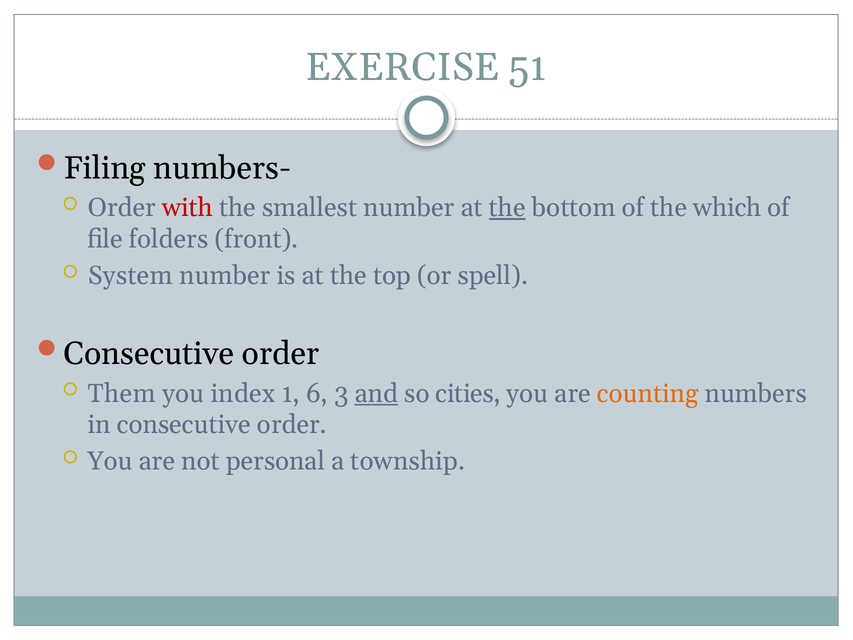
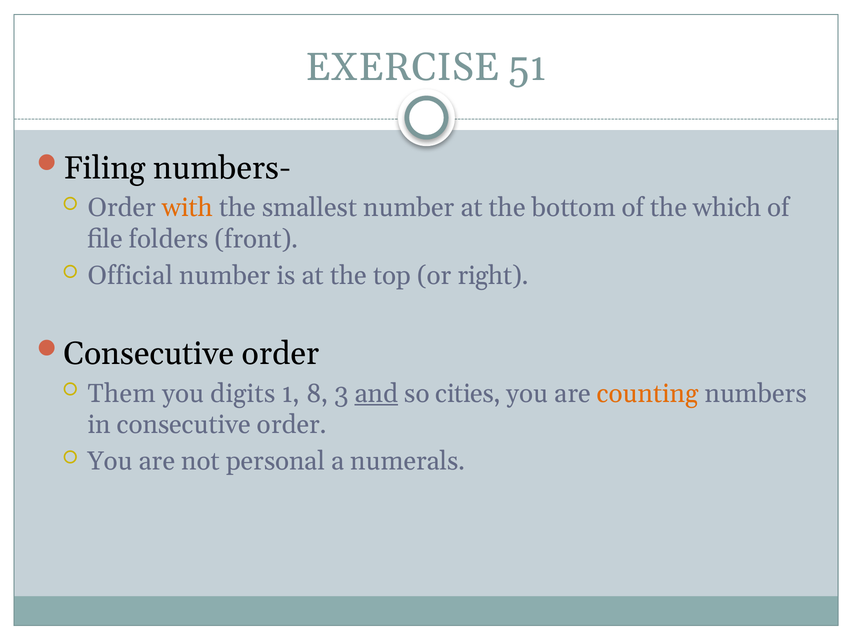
with colour: red -> orange
the at (507, 208) underline: present -> none
System: System -> Official
spell: spell -> right
index: index -> digits
6: 6 -> 8
township: township -> numerals
